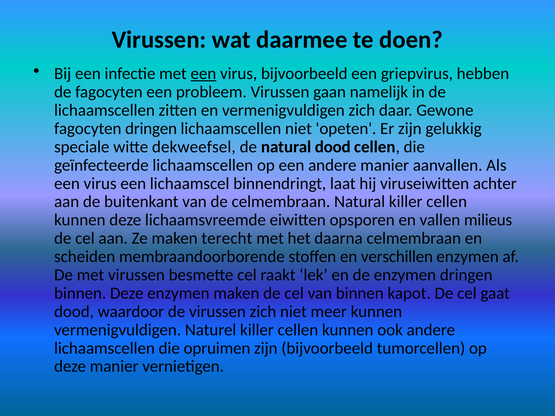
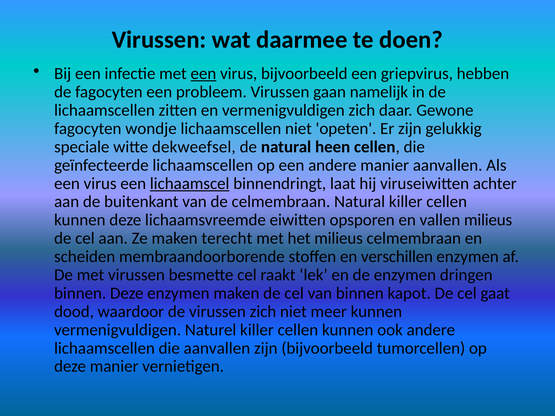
fagocyten dringen: dringen -> wondje
natural dood: dood -> heen
lichaamscel underline: none -> present
het daarna: daarna -> milieus
die opruimen: opruimen -> aanvallen
